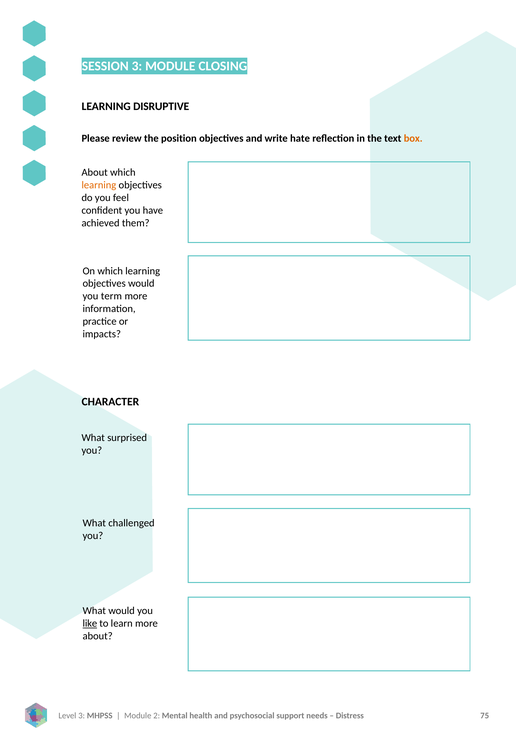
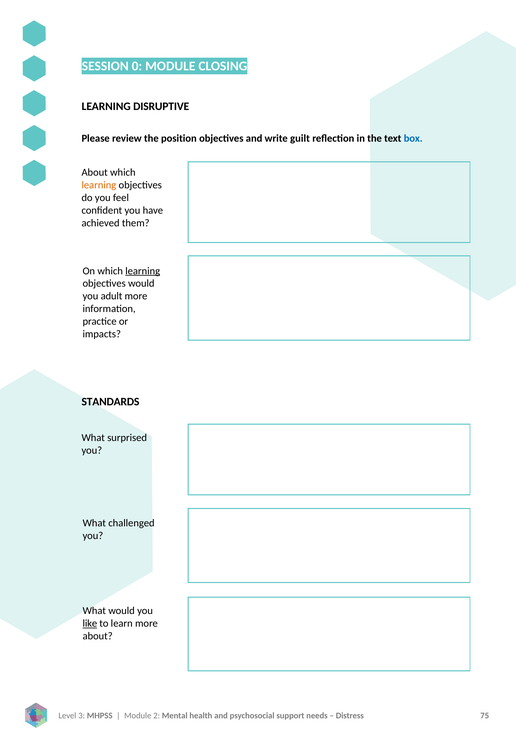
SESSION 3: 3 -> 0
hate: hate -> guilt
box colour: orange -> blue
learning at (143, 271) underline: none -> present
term: term -> adult
CHARACTER: CHARACTER -> STANDARDS
